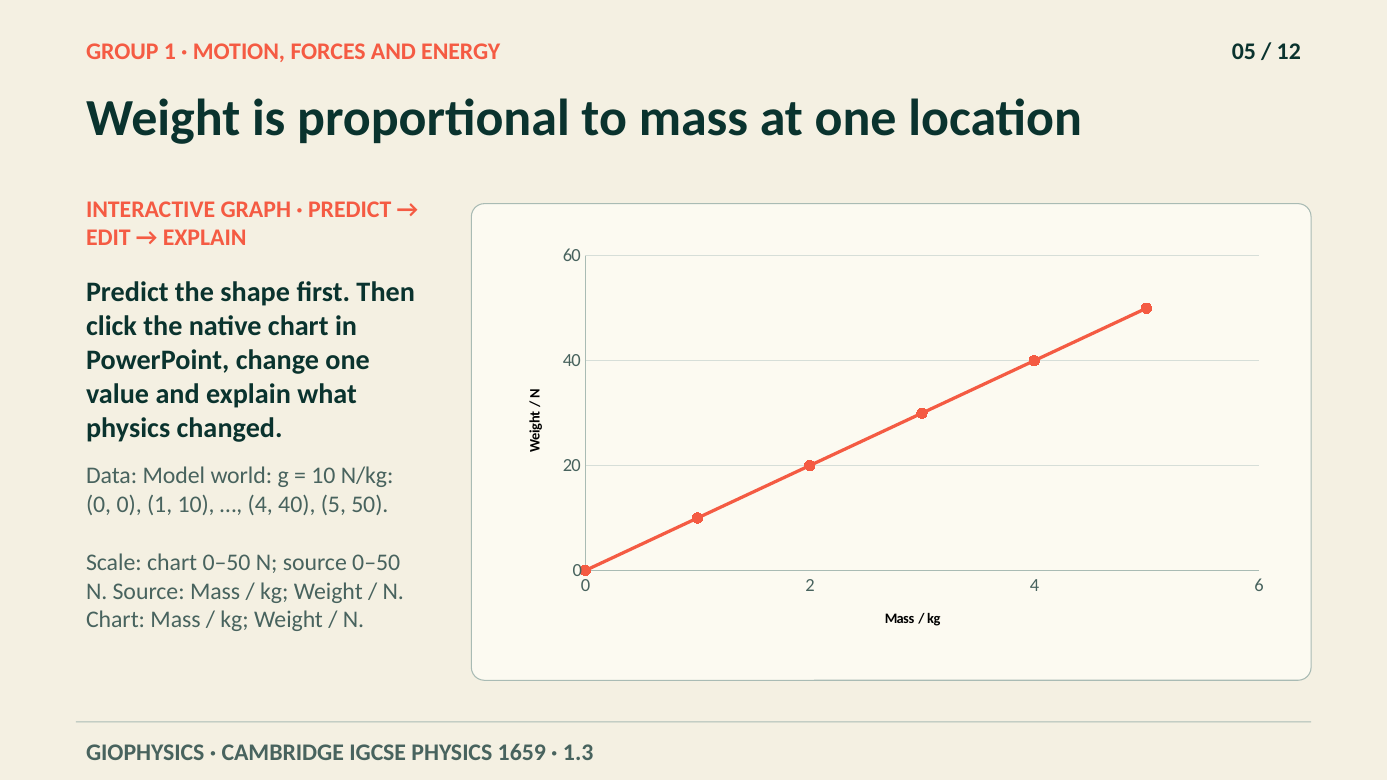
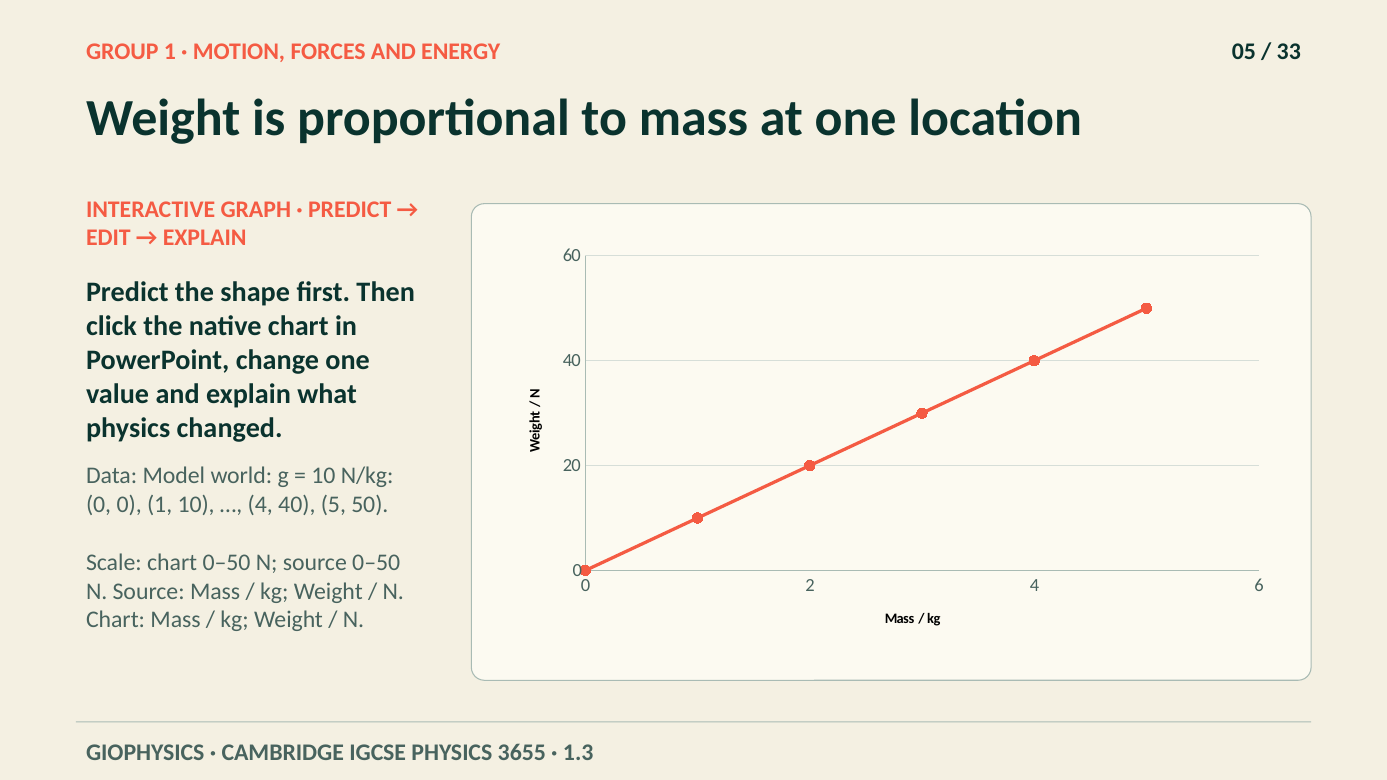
12: 12 -> 33
1659: 1659 -> 3655
